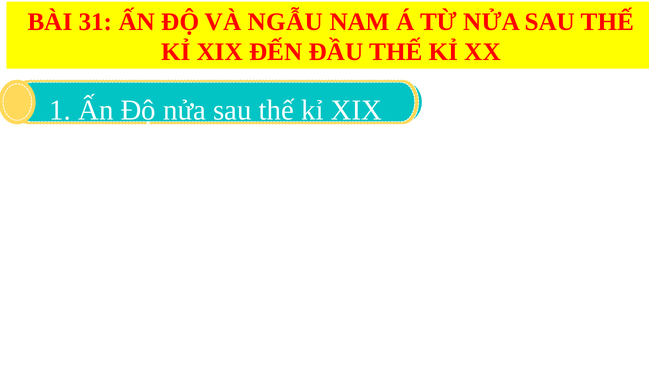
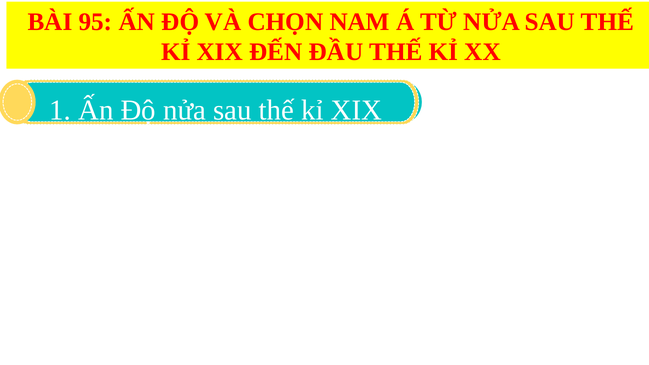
31: 31 -> 95
NGẪU: NGẪU -> CHỌN
